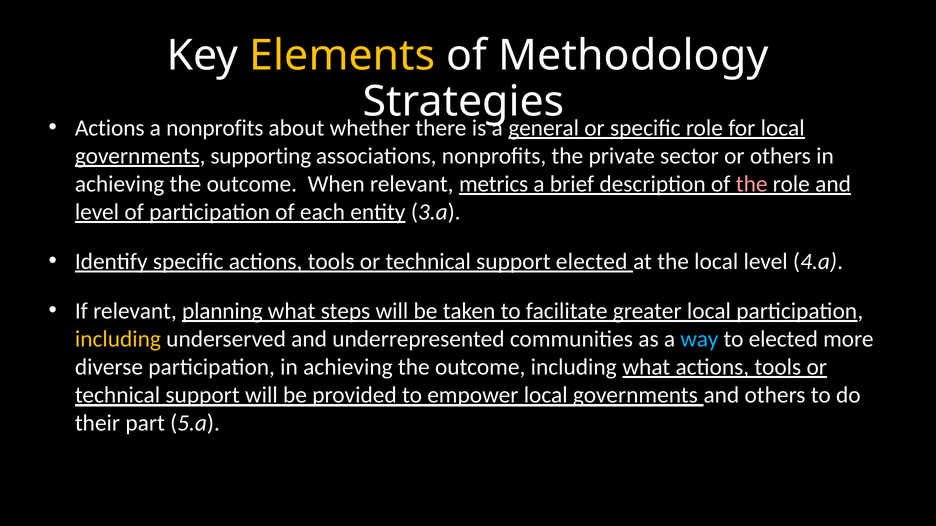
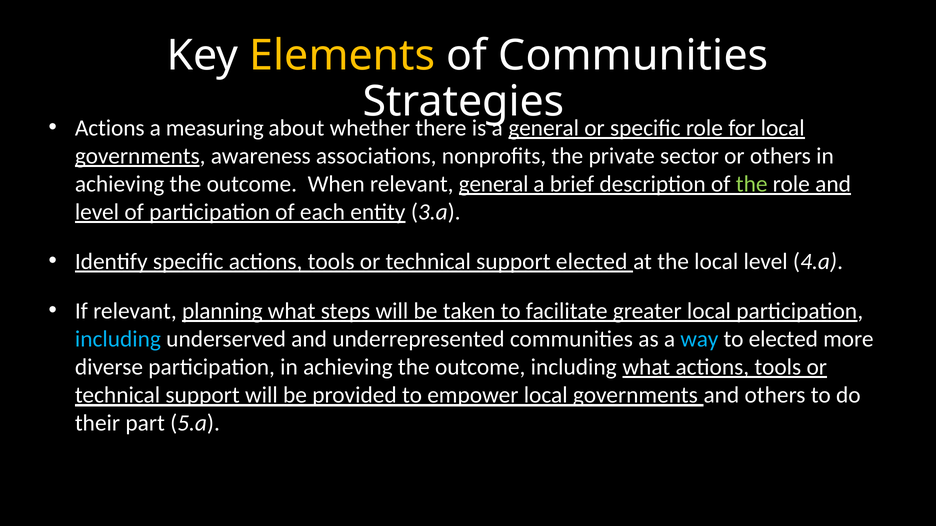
of Methodology: Methodology -> Communities
a nonprofits: nonprofits -> measuring
supporting: supporting -> awareness
relevant metrics: metrics -> general
the at (752, 184) colour: pink -> light green
including at (118, 339) colour: yellow -> light blue
